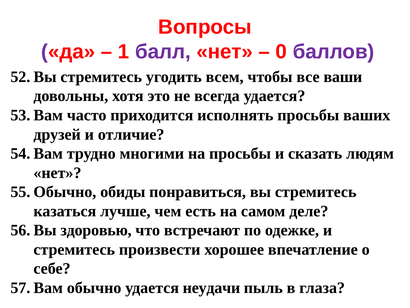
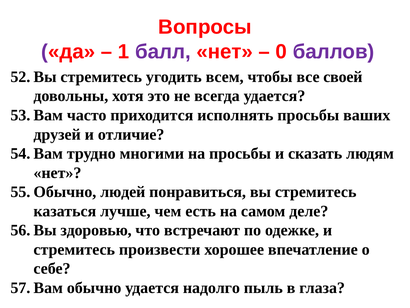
ваши: ваши -> своей
обиды: обиды -> людей
неудачи: неудачи -> надолго
